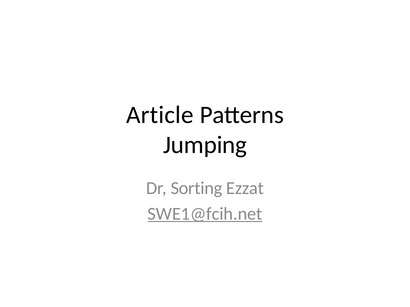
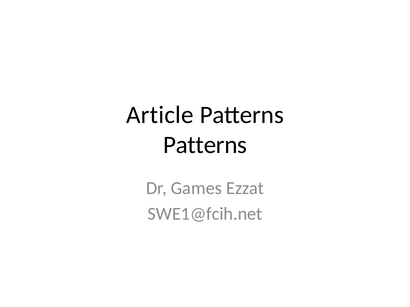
Jumping at (205, 145): Jumping -> Patterns
Sorting: Sorting -> Games
SWE1@fcih.net underline: present -> none
